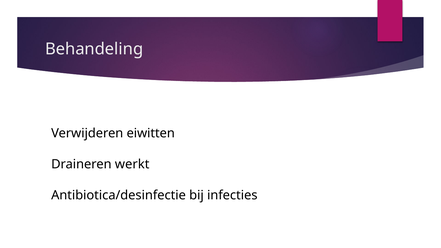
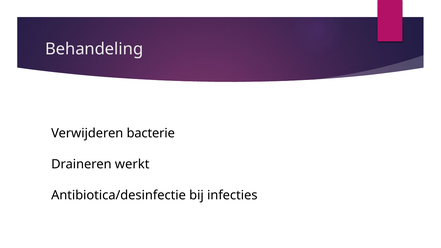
eiwitten: eiwitten -> bacterie
